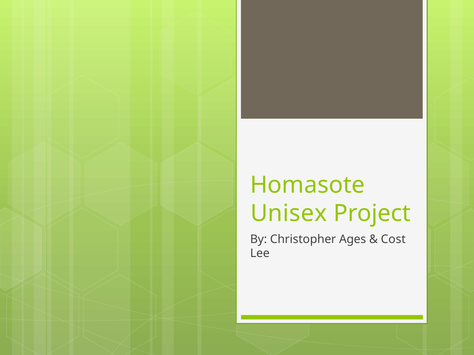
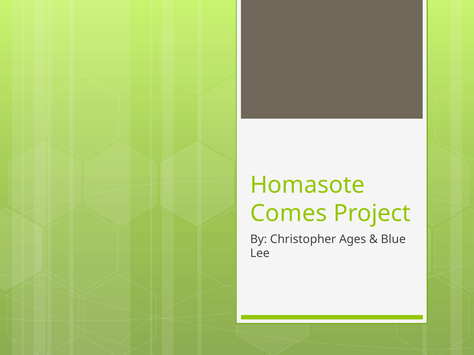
Unisex: Unisex -> Comes
Cost: Cost -> Blue
